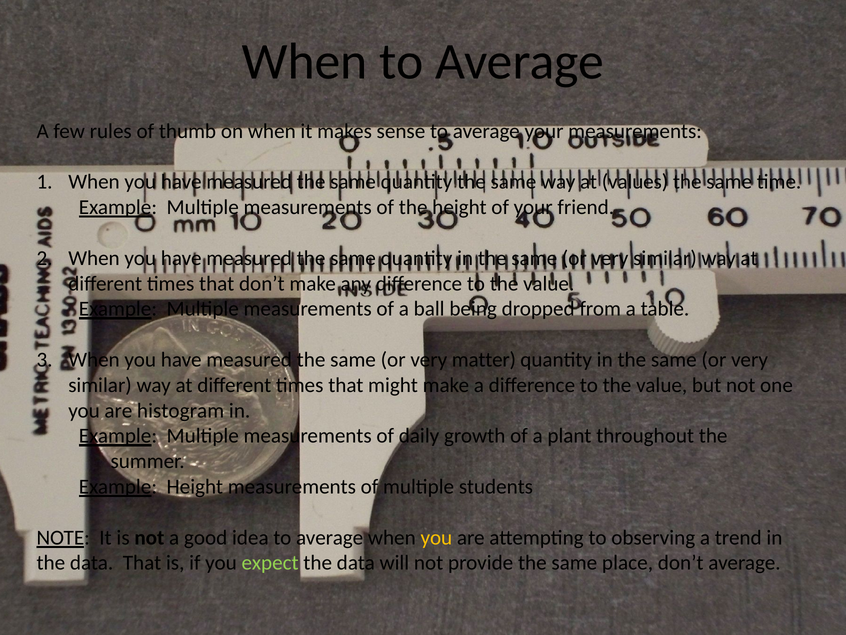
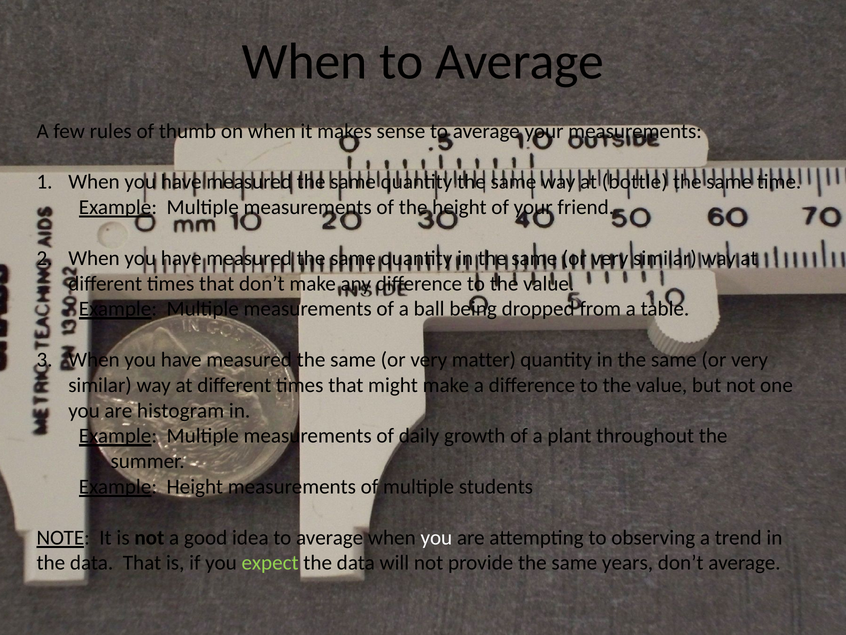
values: values -> bottle
you at (436, 537) colour: yellow -> white
place: place -> years
